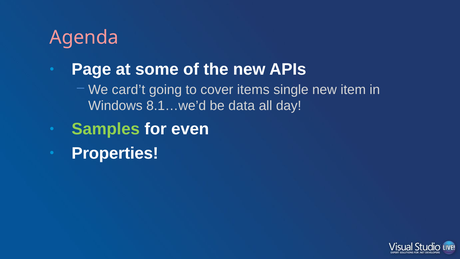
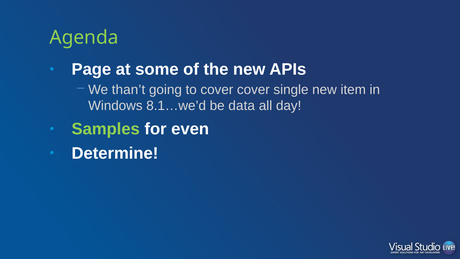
Agenda colour: pink -> light green
card’t: card’t -> than’t
cover items: items -> cover
Properties: Properties -> Determine
